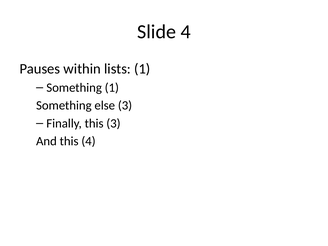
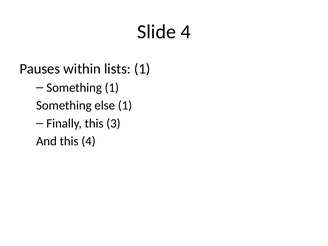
else 3: 3 -> 1
